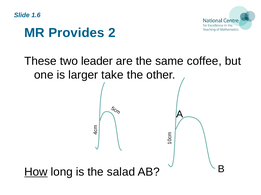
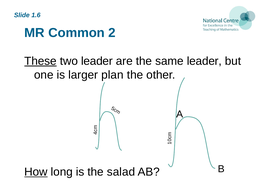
Provides: Provides -> Common
These underline: none -> present
same coffee: coffee -> leader
take: take -> plan
